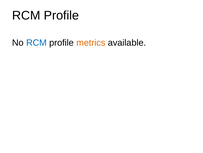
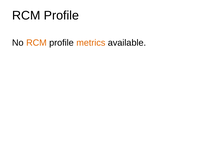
RCM at (36, 43) colour: blue -> orange
